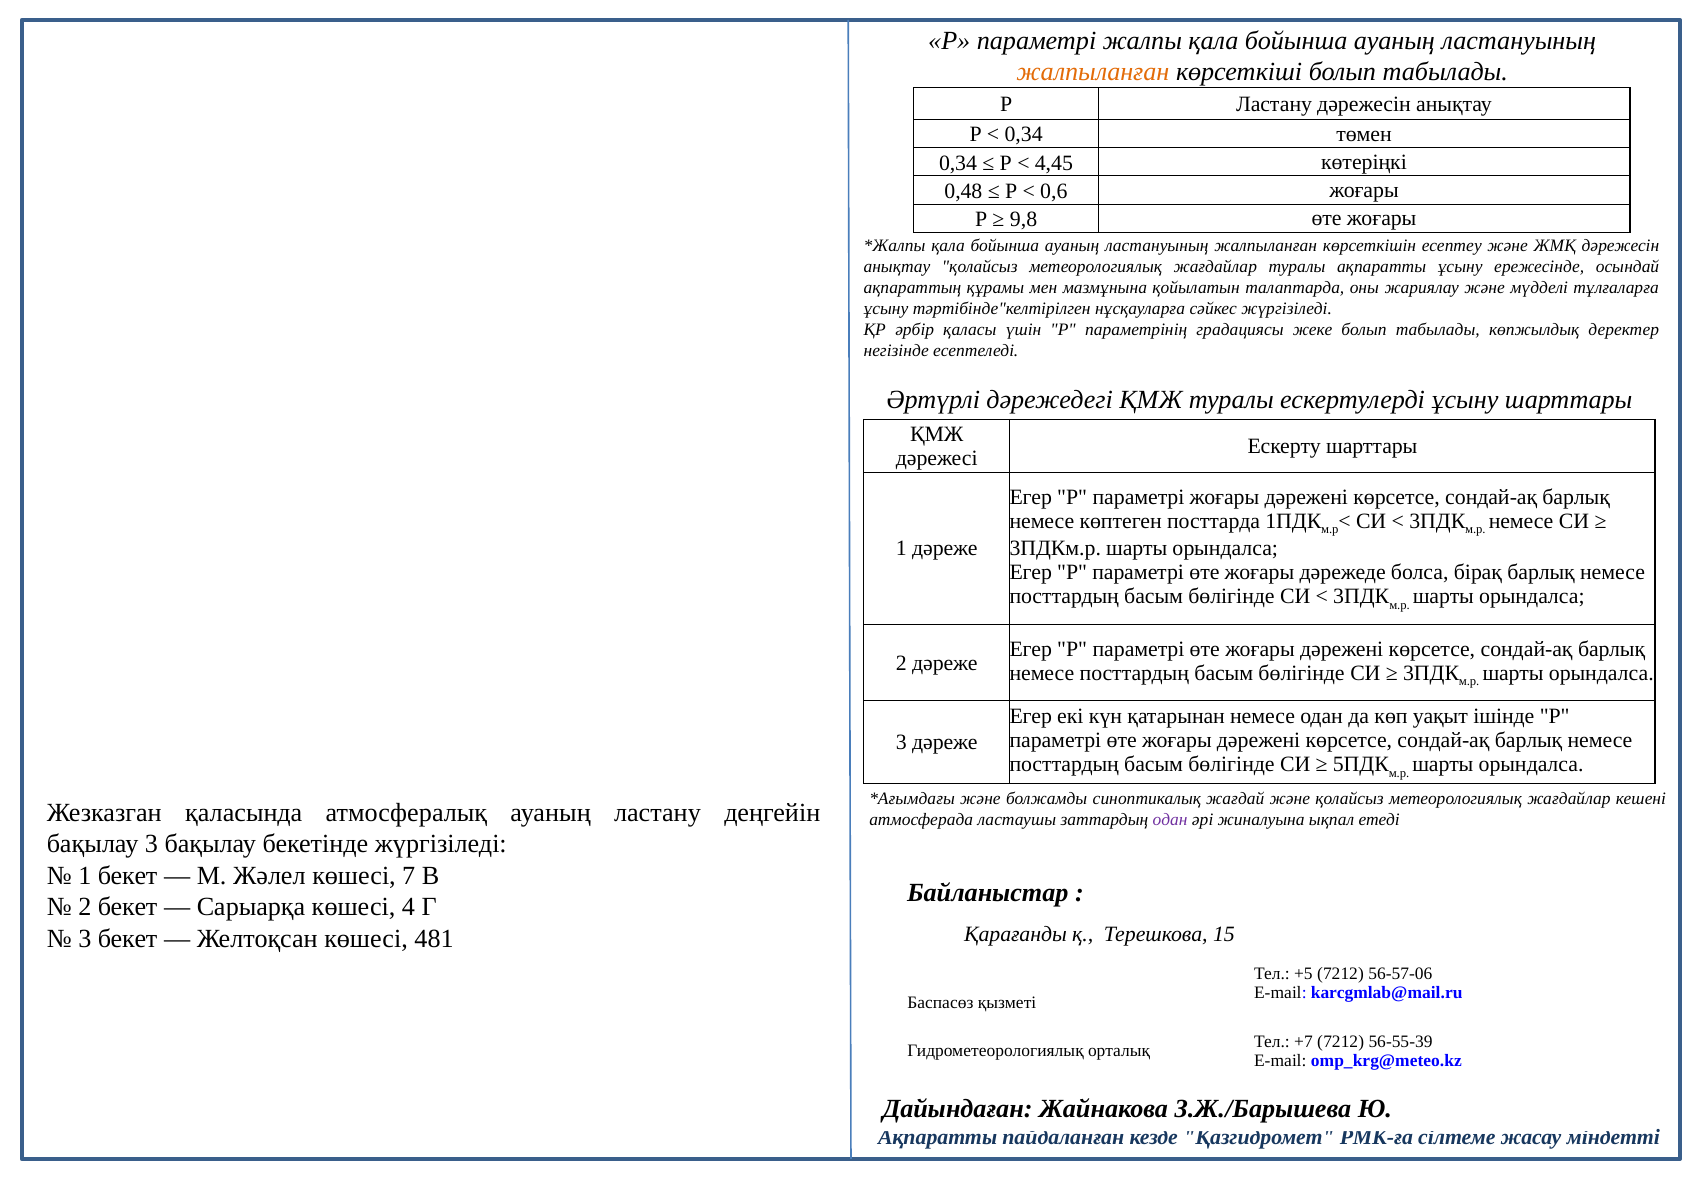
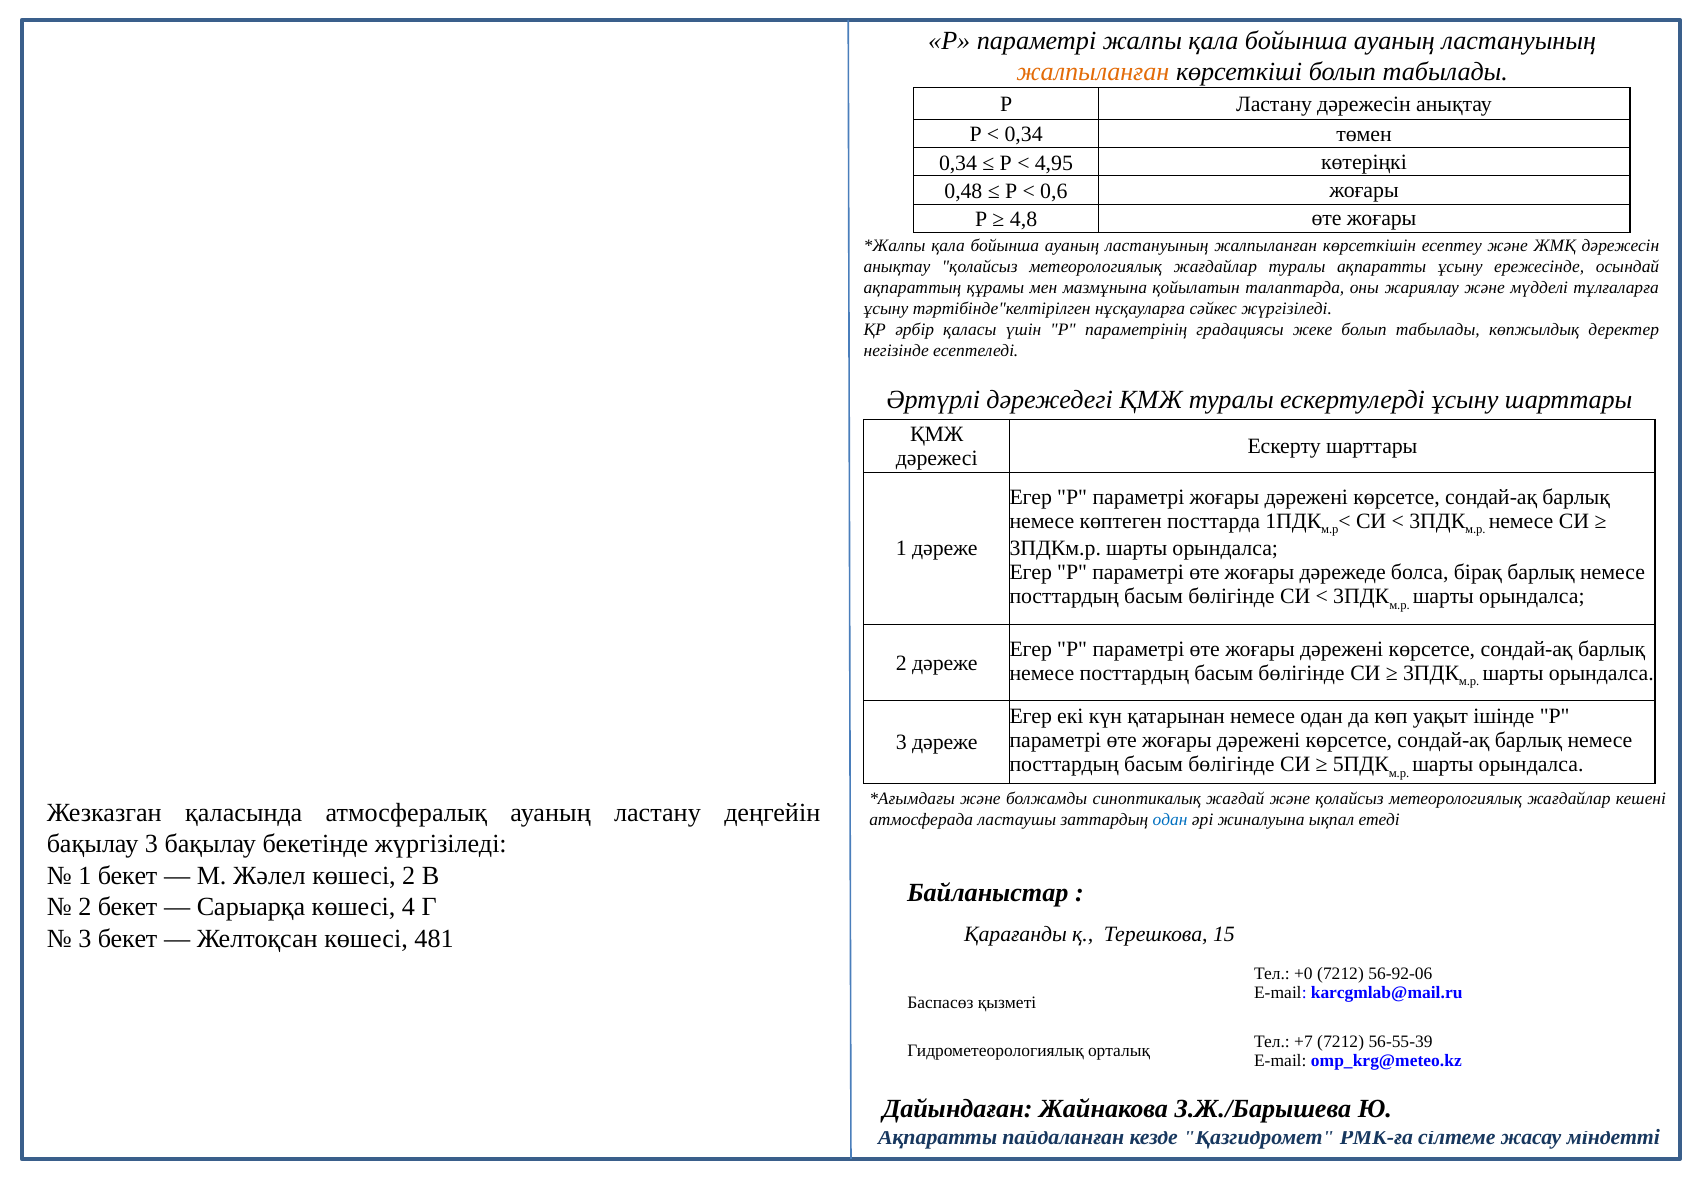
4,45: 4,45 -> 4,95
9,8: 9,8 -> 4,8
одан at (1170, 819) colour: purple -> blue
көшесі 7: 7 -> 2
+5: +5 -> +0
56-57-06: 56-57-06 -> 56-92-06
